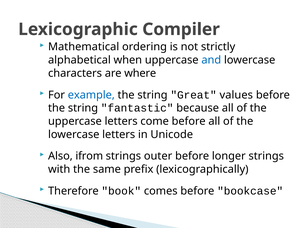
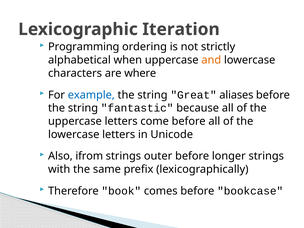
Compiler: Compiler -> Iteration
Mathematical: Mathematical -> Programming
and colour: blue -> orange
values: values -> aliases
